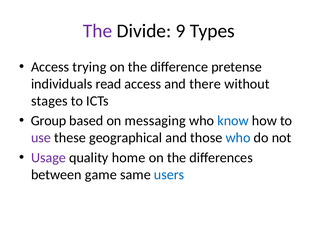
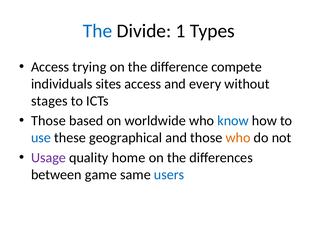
The at (98, 31) colour: purple -> blue
9: 9 -> 1
pretense: pretense -> compete
read: read -> sites
there: there -> every
Group at (49, 120): Group -> Those
messaging: messaging -> worldwide
use colour: purple -> blue
who at (238, 137) colour: blue -> orange
